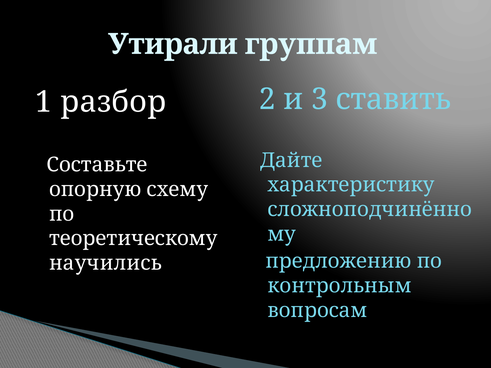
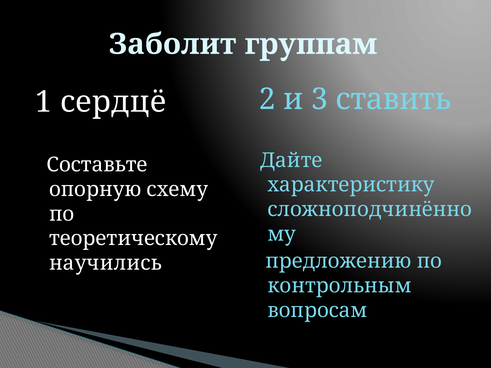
Утирали: Утирали -> Заболит
разбор: разбор -> сердцё
